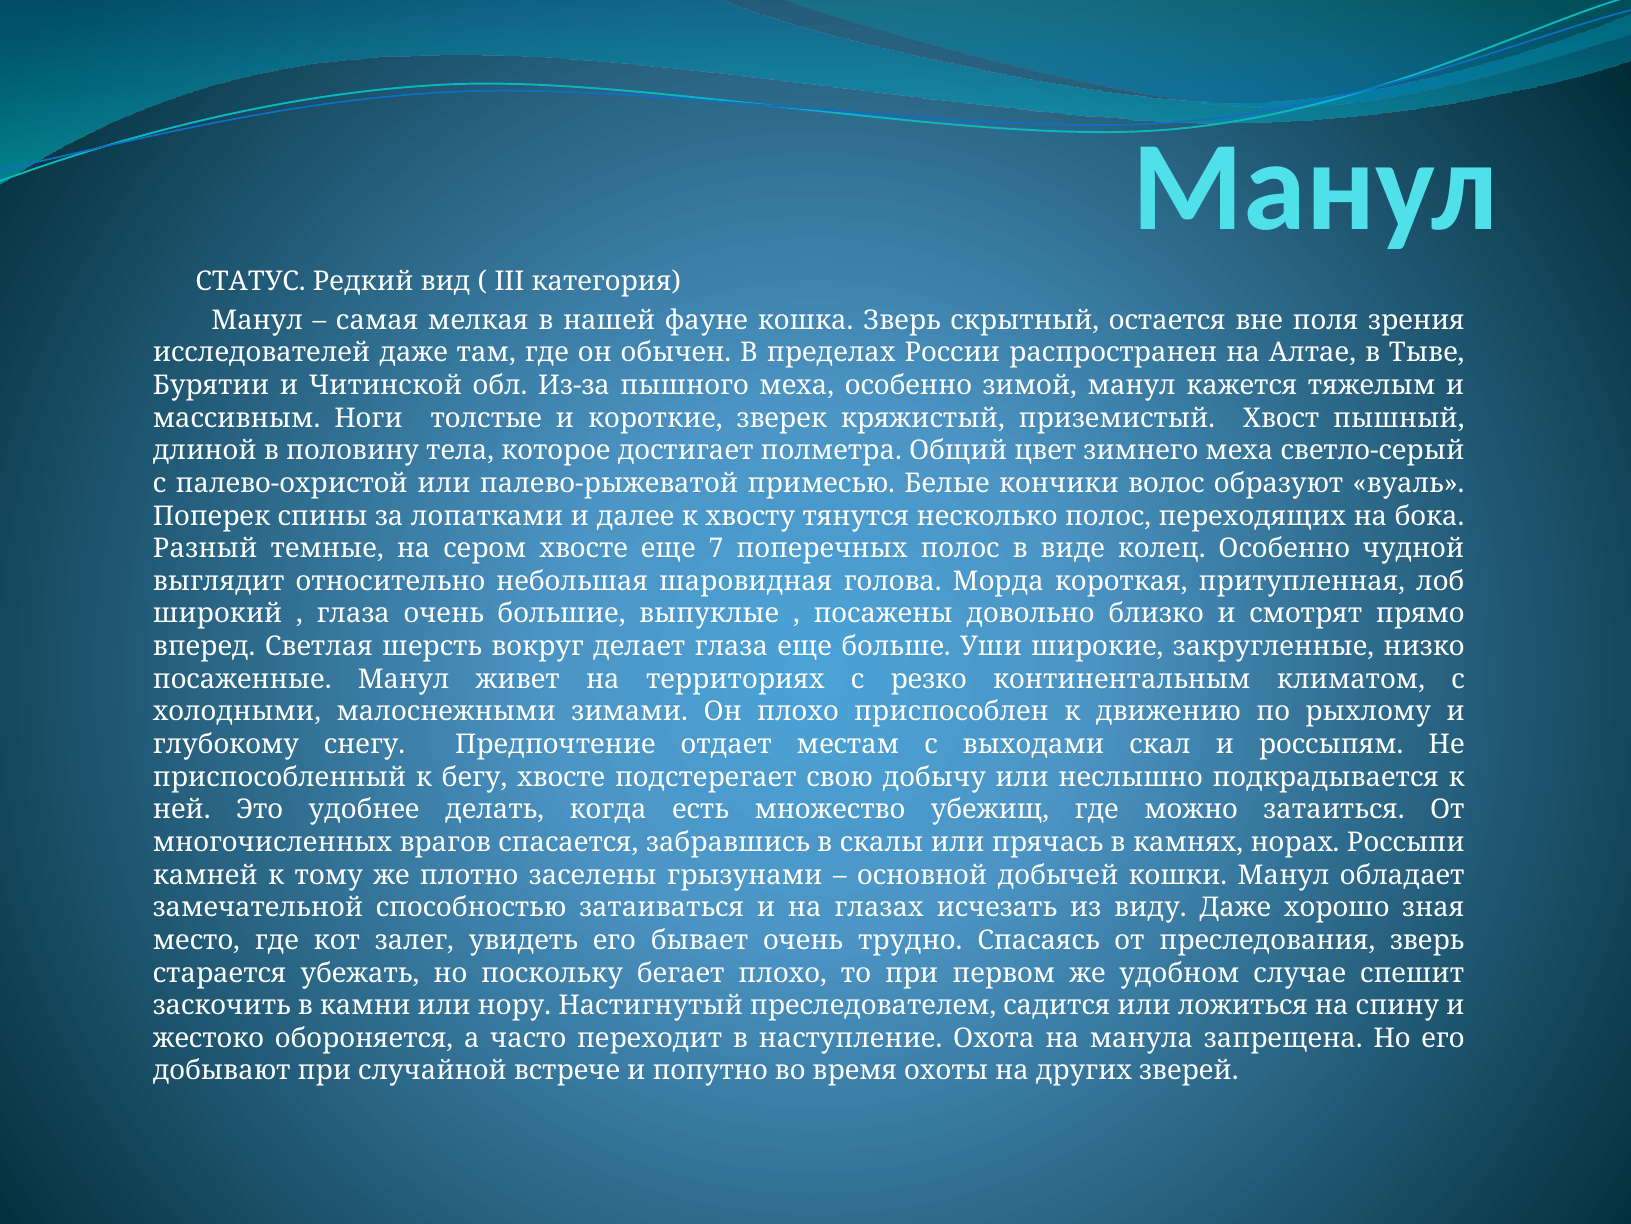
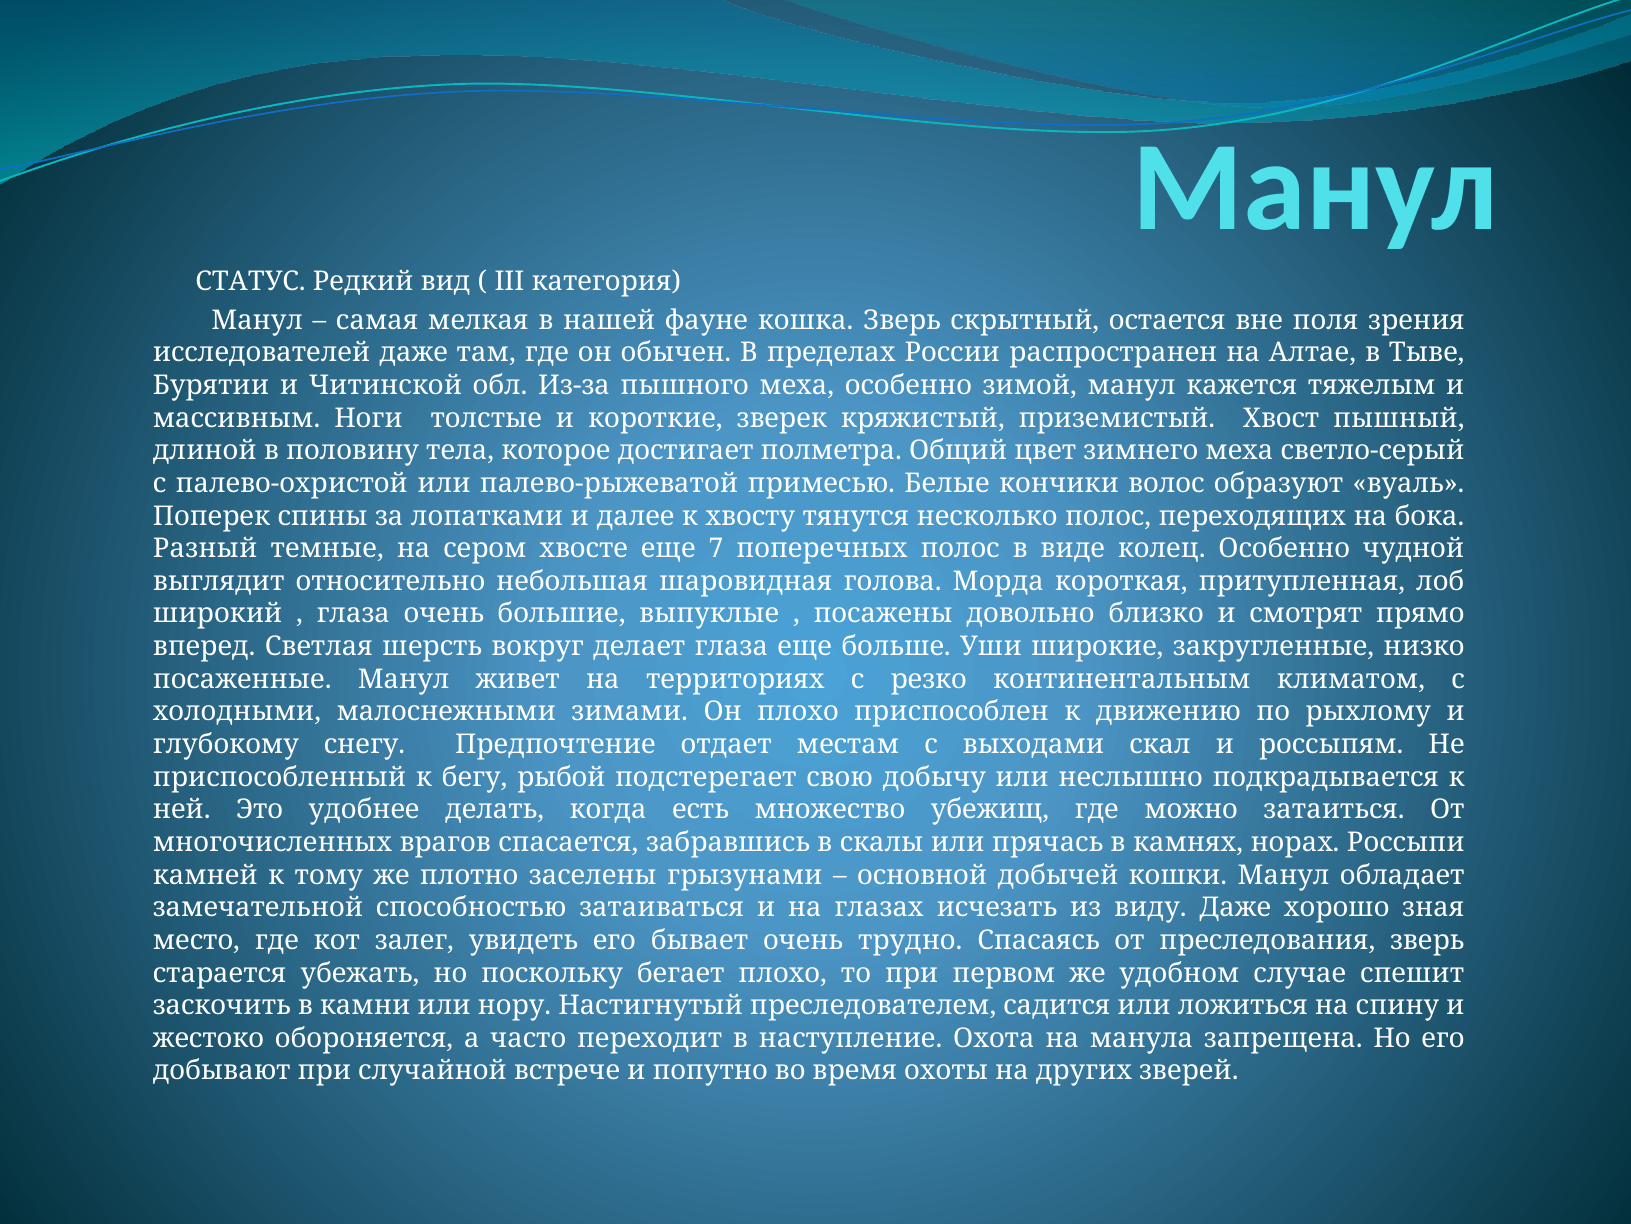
бегу хвосте: хвосте -> рыбой
